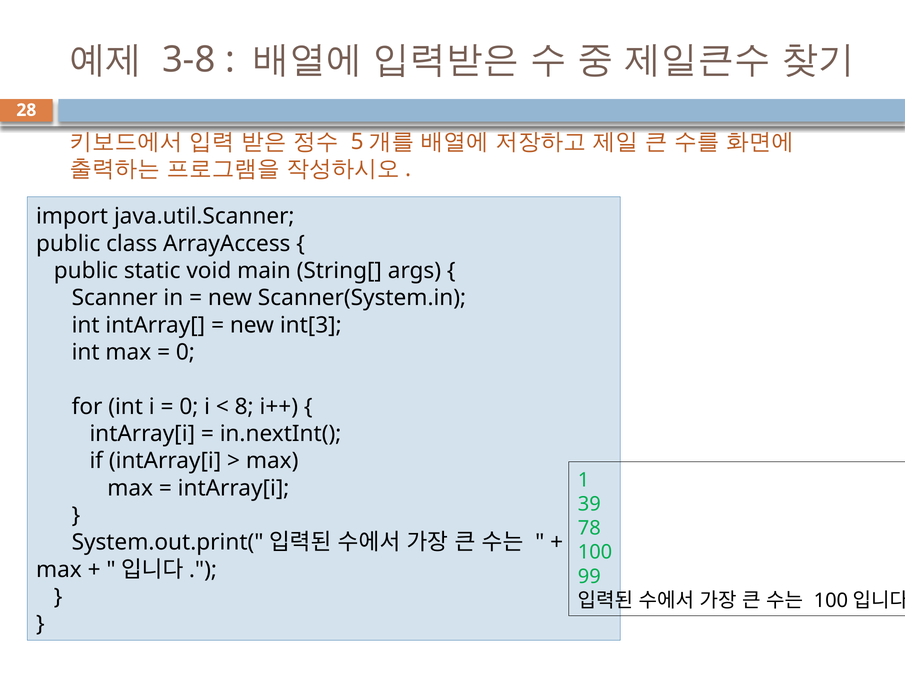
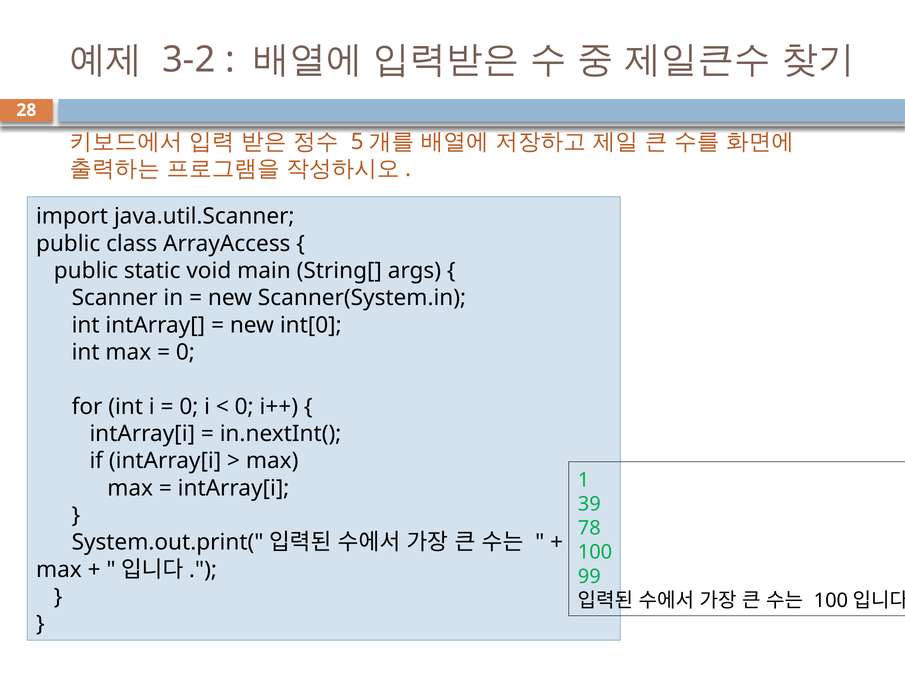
3-8: 3-8 -> 3-2
int[3: int[3 -> int[0
8 at (244, 406): 8 -> 0
